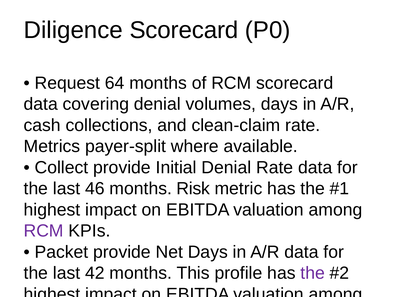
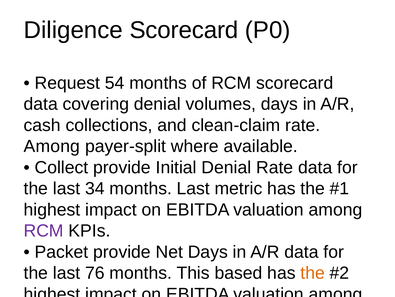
64: 64 -> 54
Metrics at (52, 146): Metrics -> Among
46: 46 -> 34
months Risk: Risk -> Last
42: 42 -> 76
profile: profile -> based
the at (313, 272) colour: purple -> orange
